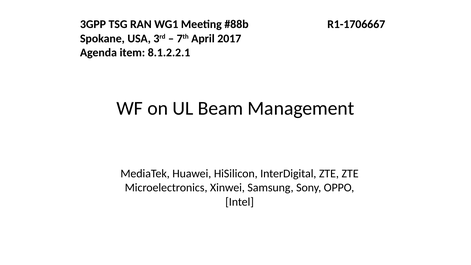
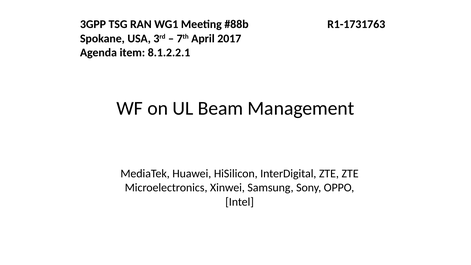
R1-1706667: R1-1706667 -> R1-1731763
